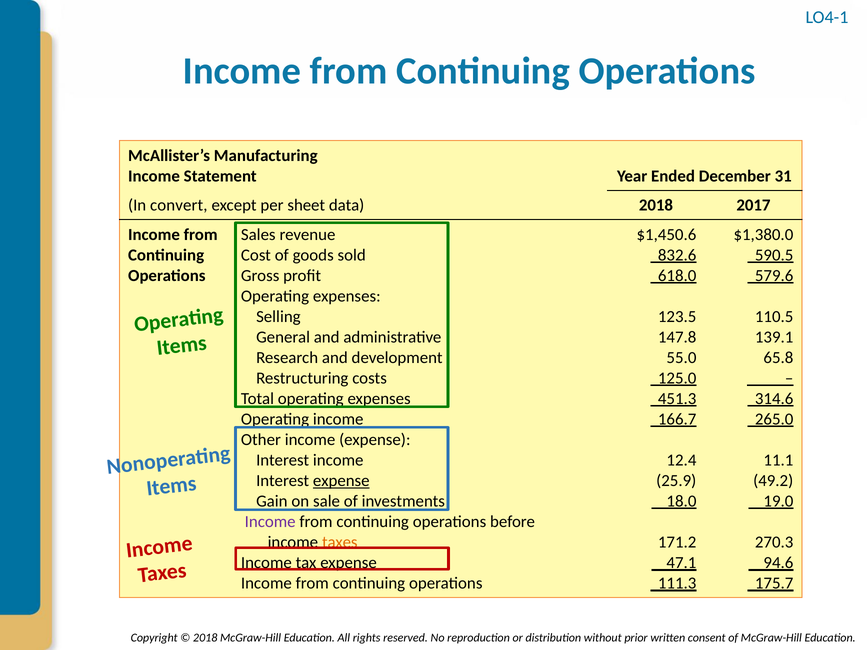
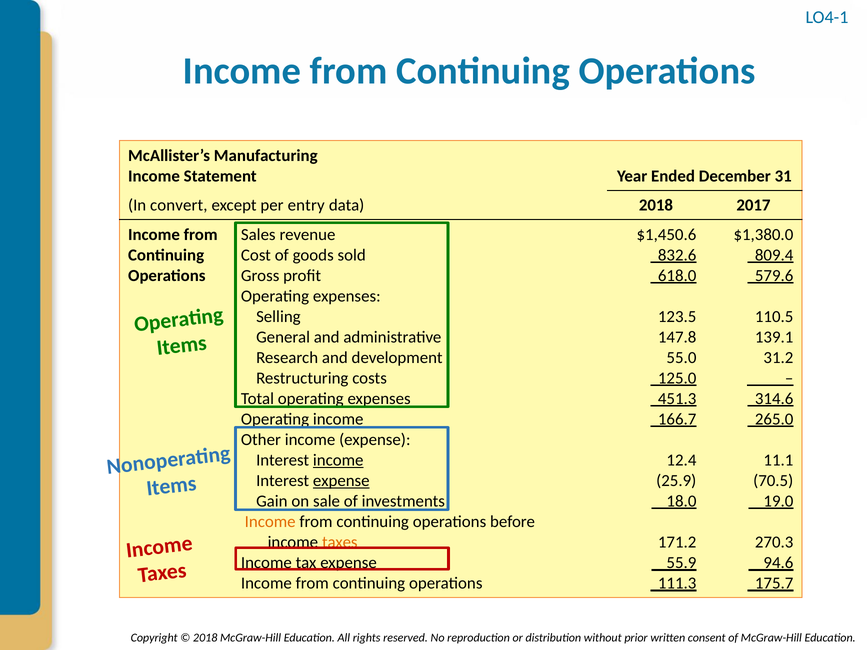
sheet: sheet -> entry
590.5: 590.5 -> 809.4
65.8: 65.8 -> 31.2
income at (338, 460) underline: none -> present
49.2: 49.2 -> 70.5
Income at (270, 522) colour: purple -> orange
47.1: 47.1 -> 55.9
